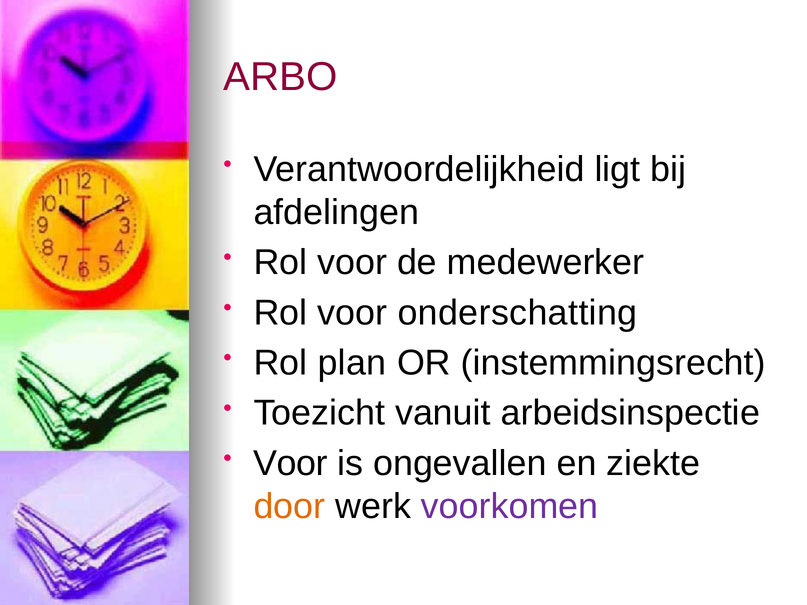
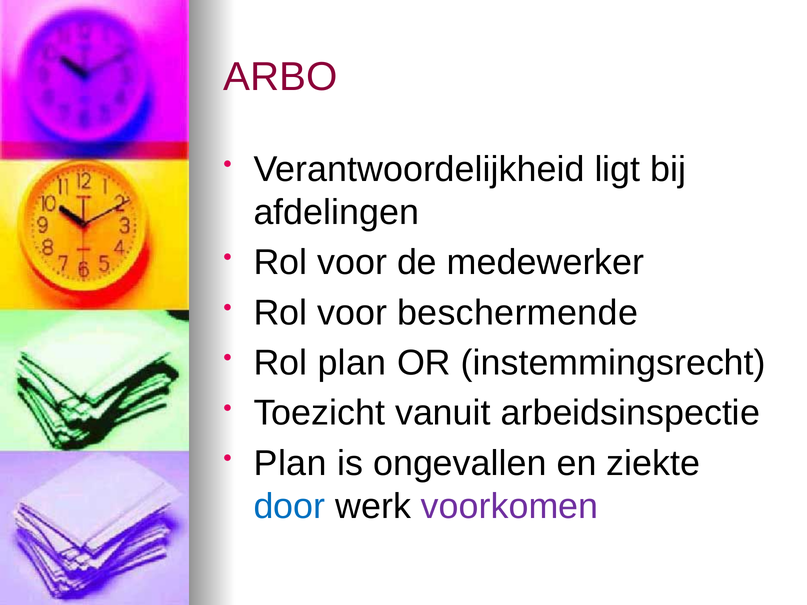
onderschatting: onderschatting -> beschermende
Voor at (291, 463): Voor -> Plan
door colour: orange -> blue
